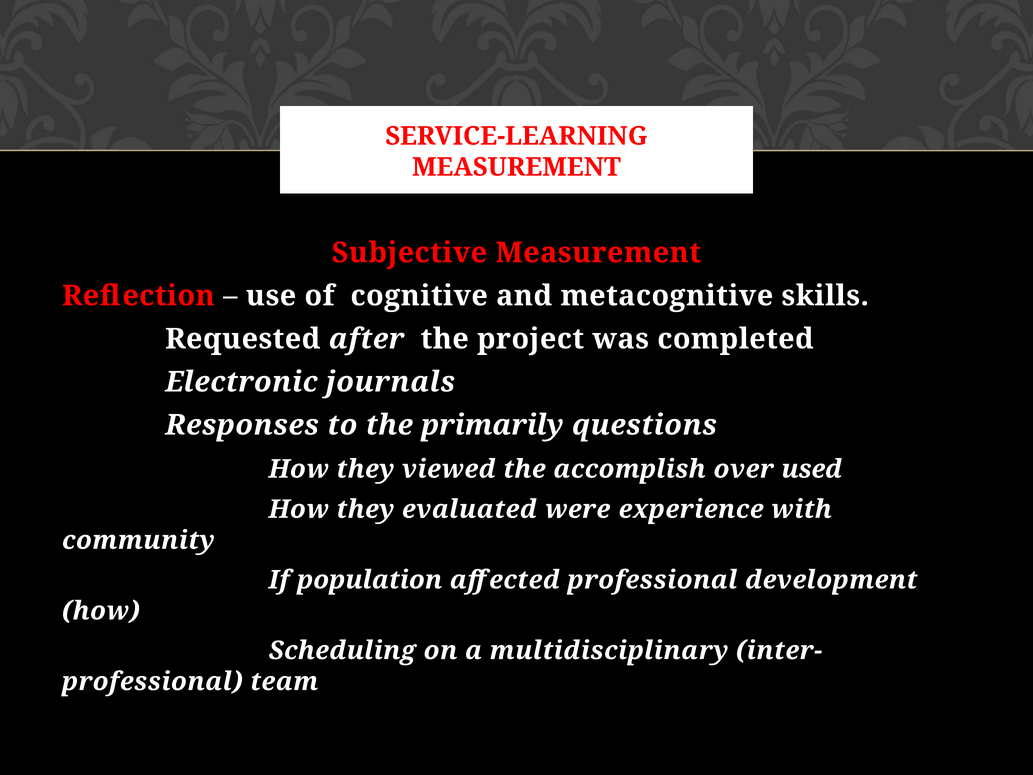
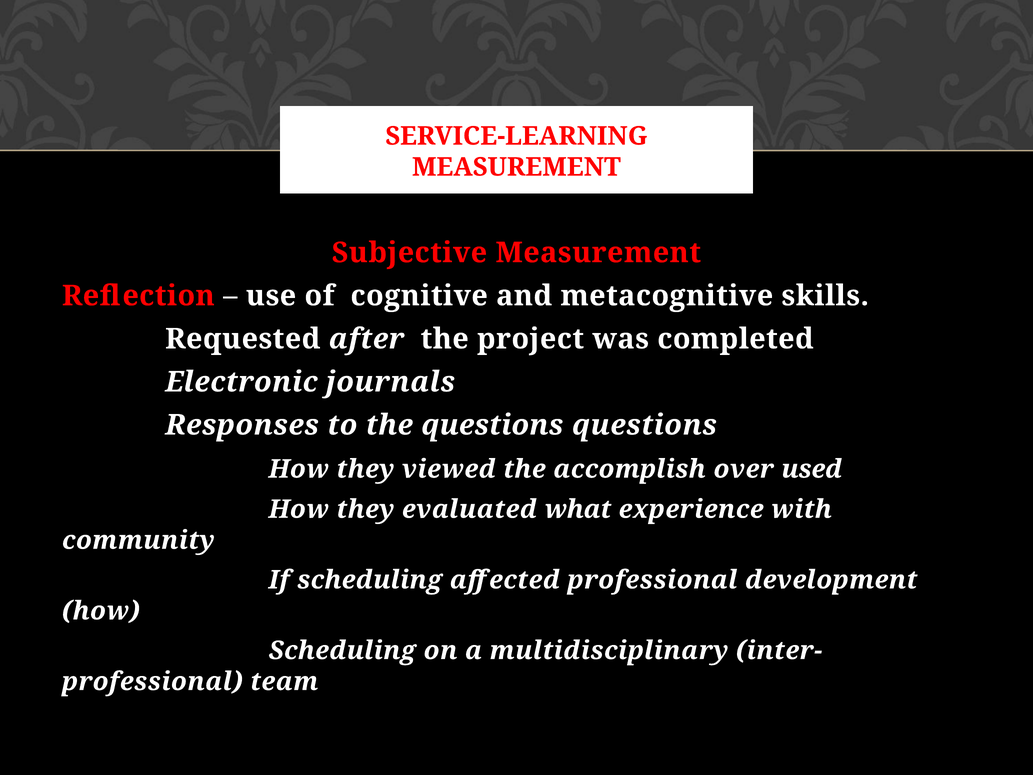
the primarily: primarily -> questions
were: were -> what
If population: population -> scheduling
